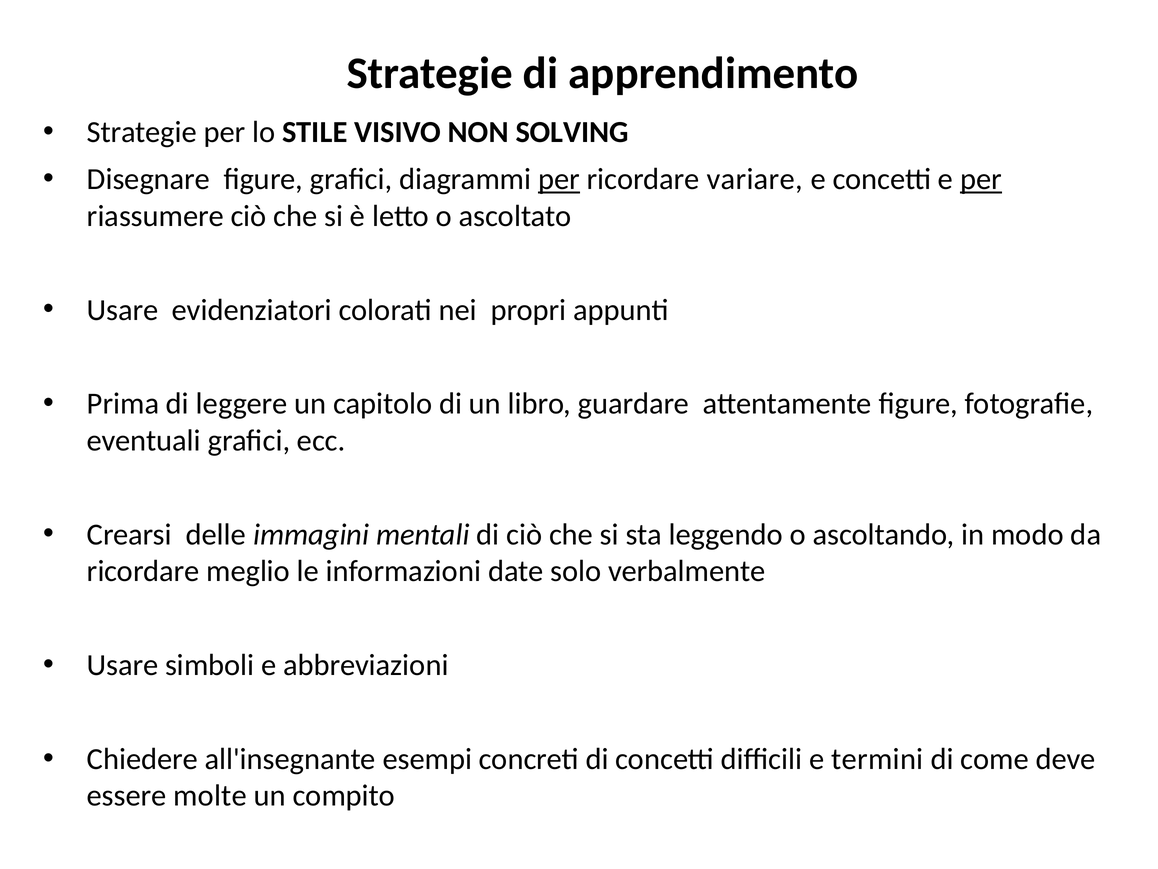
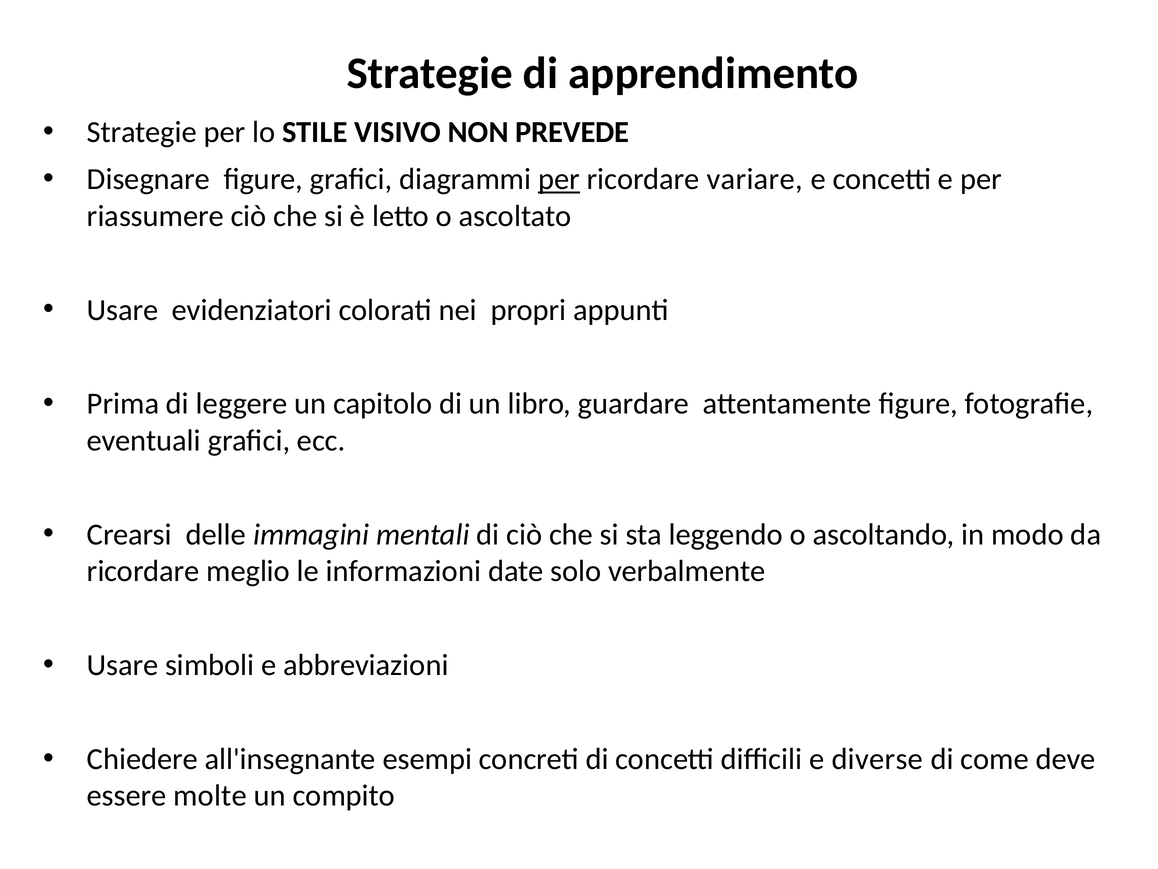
SOLVING: SOLVING -> PREVEDE
per at (981, 179) underline: present -> none
termini: termini -> diverse
